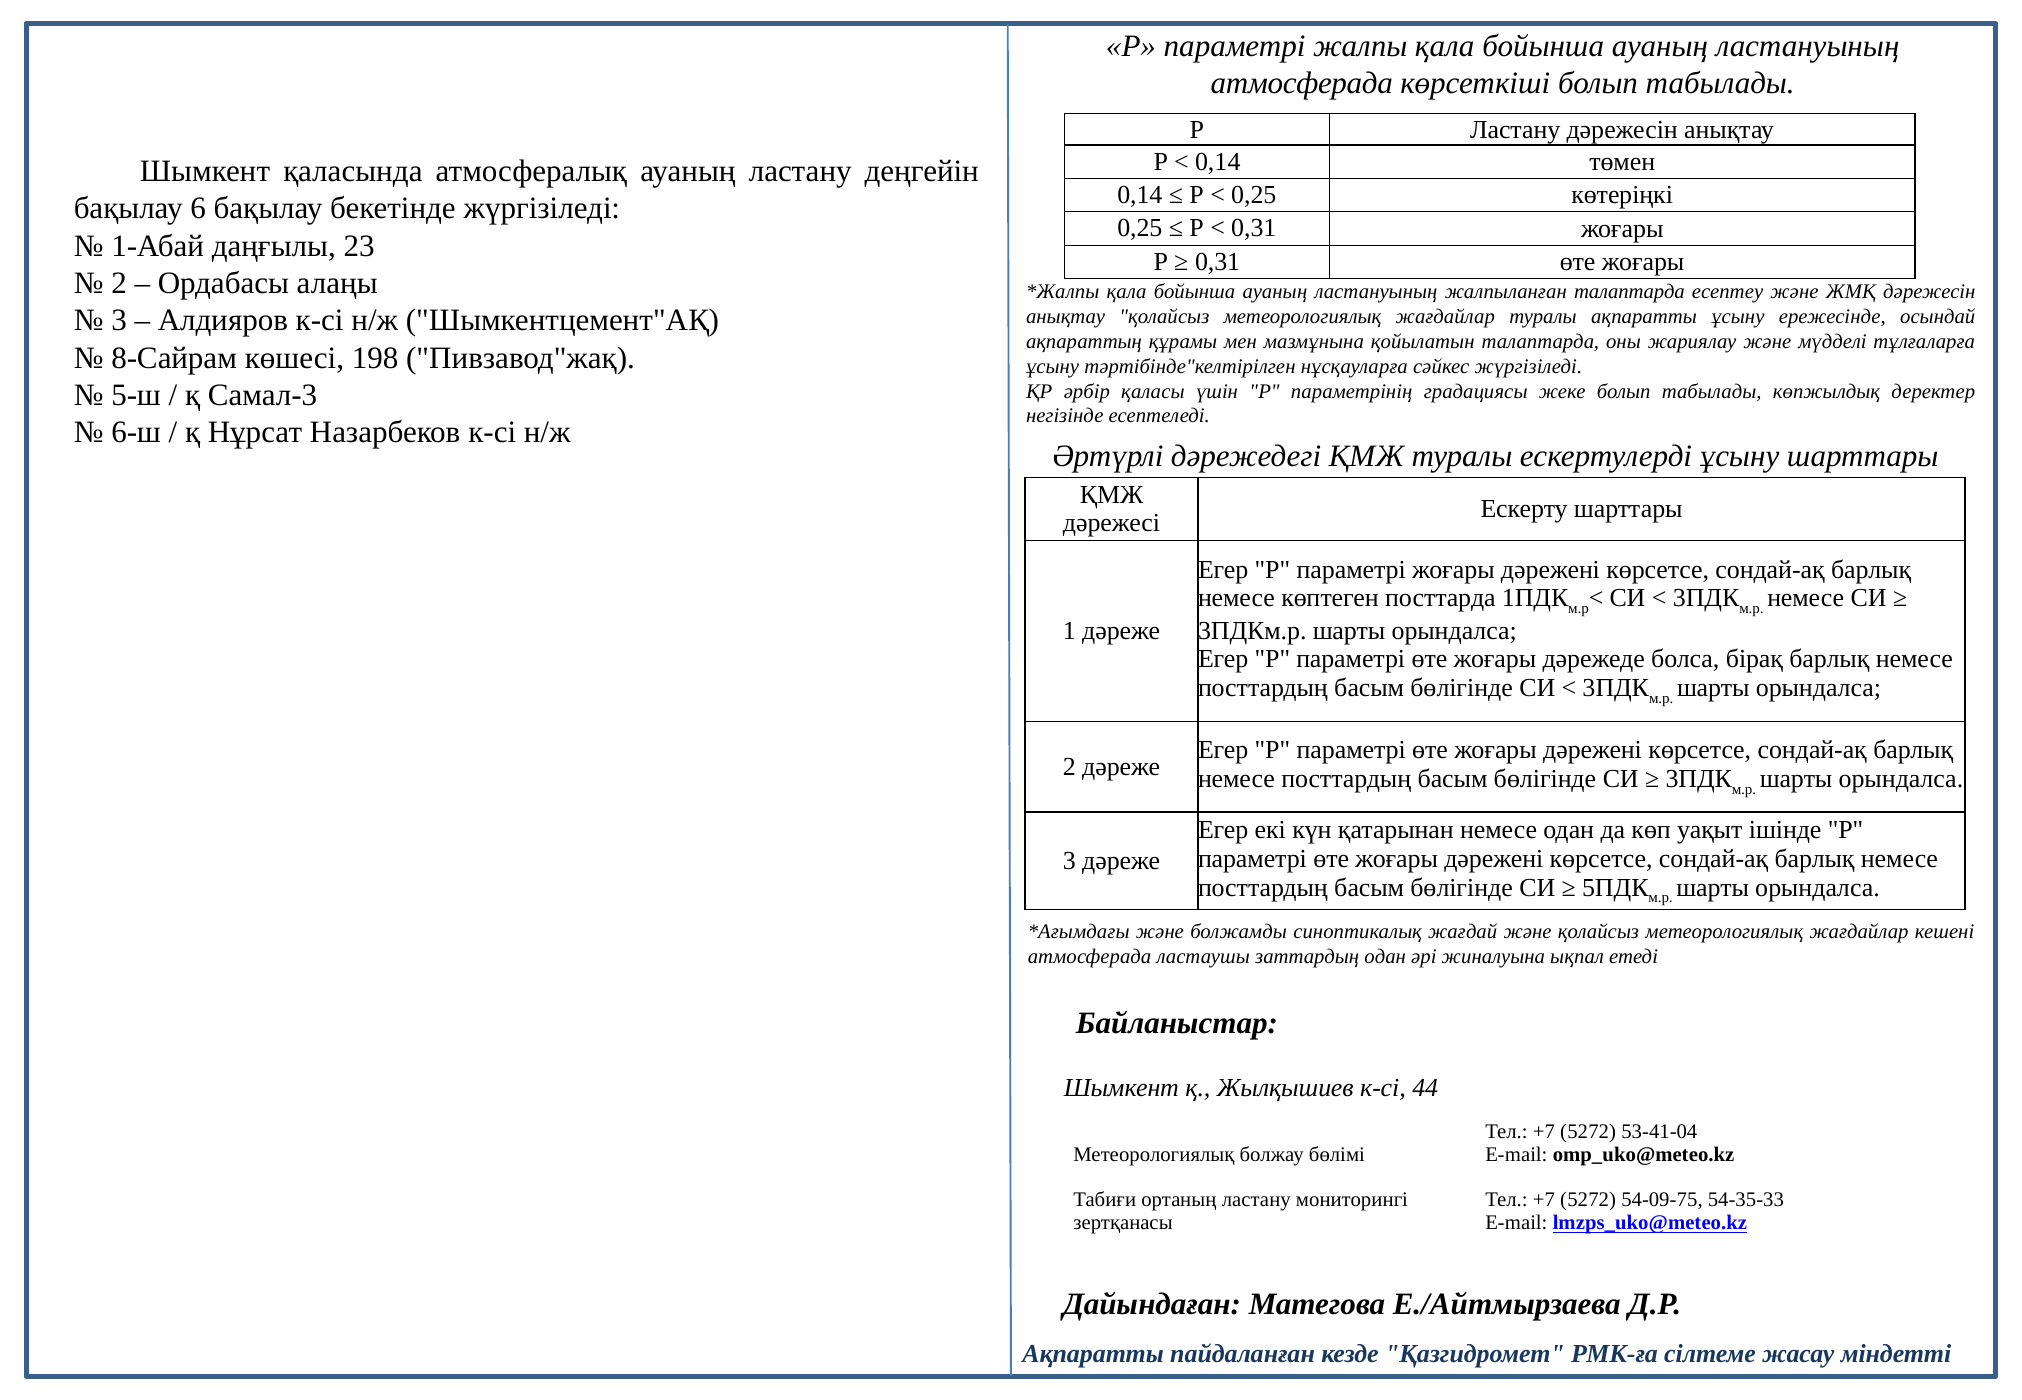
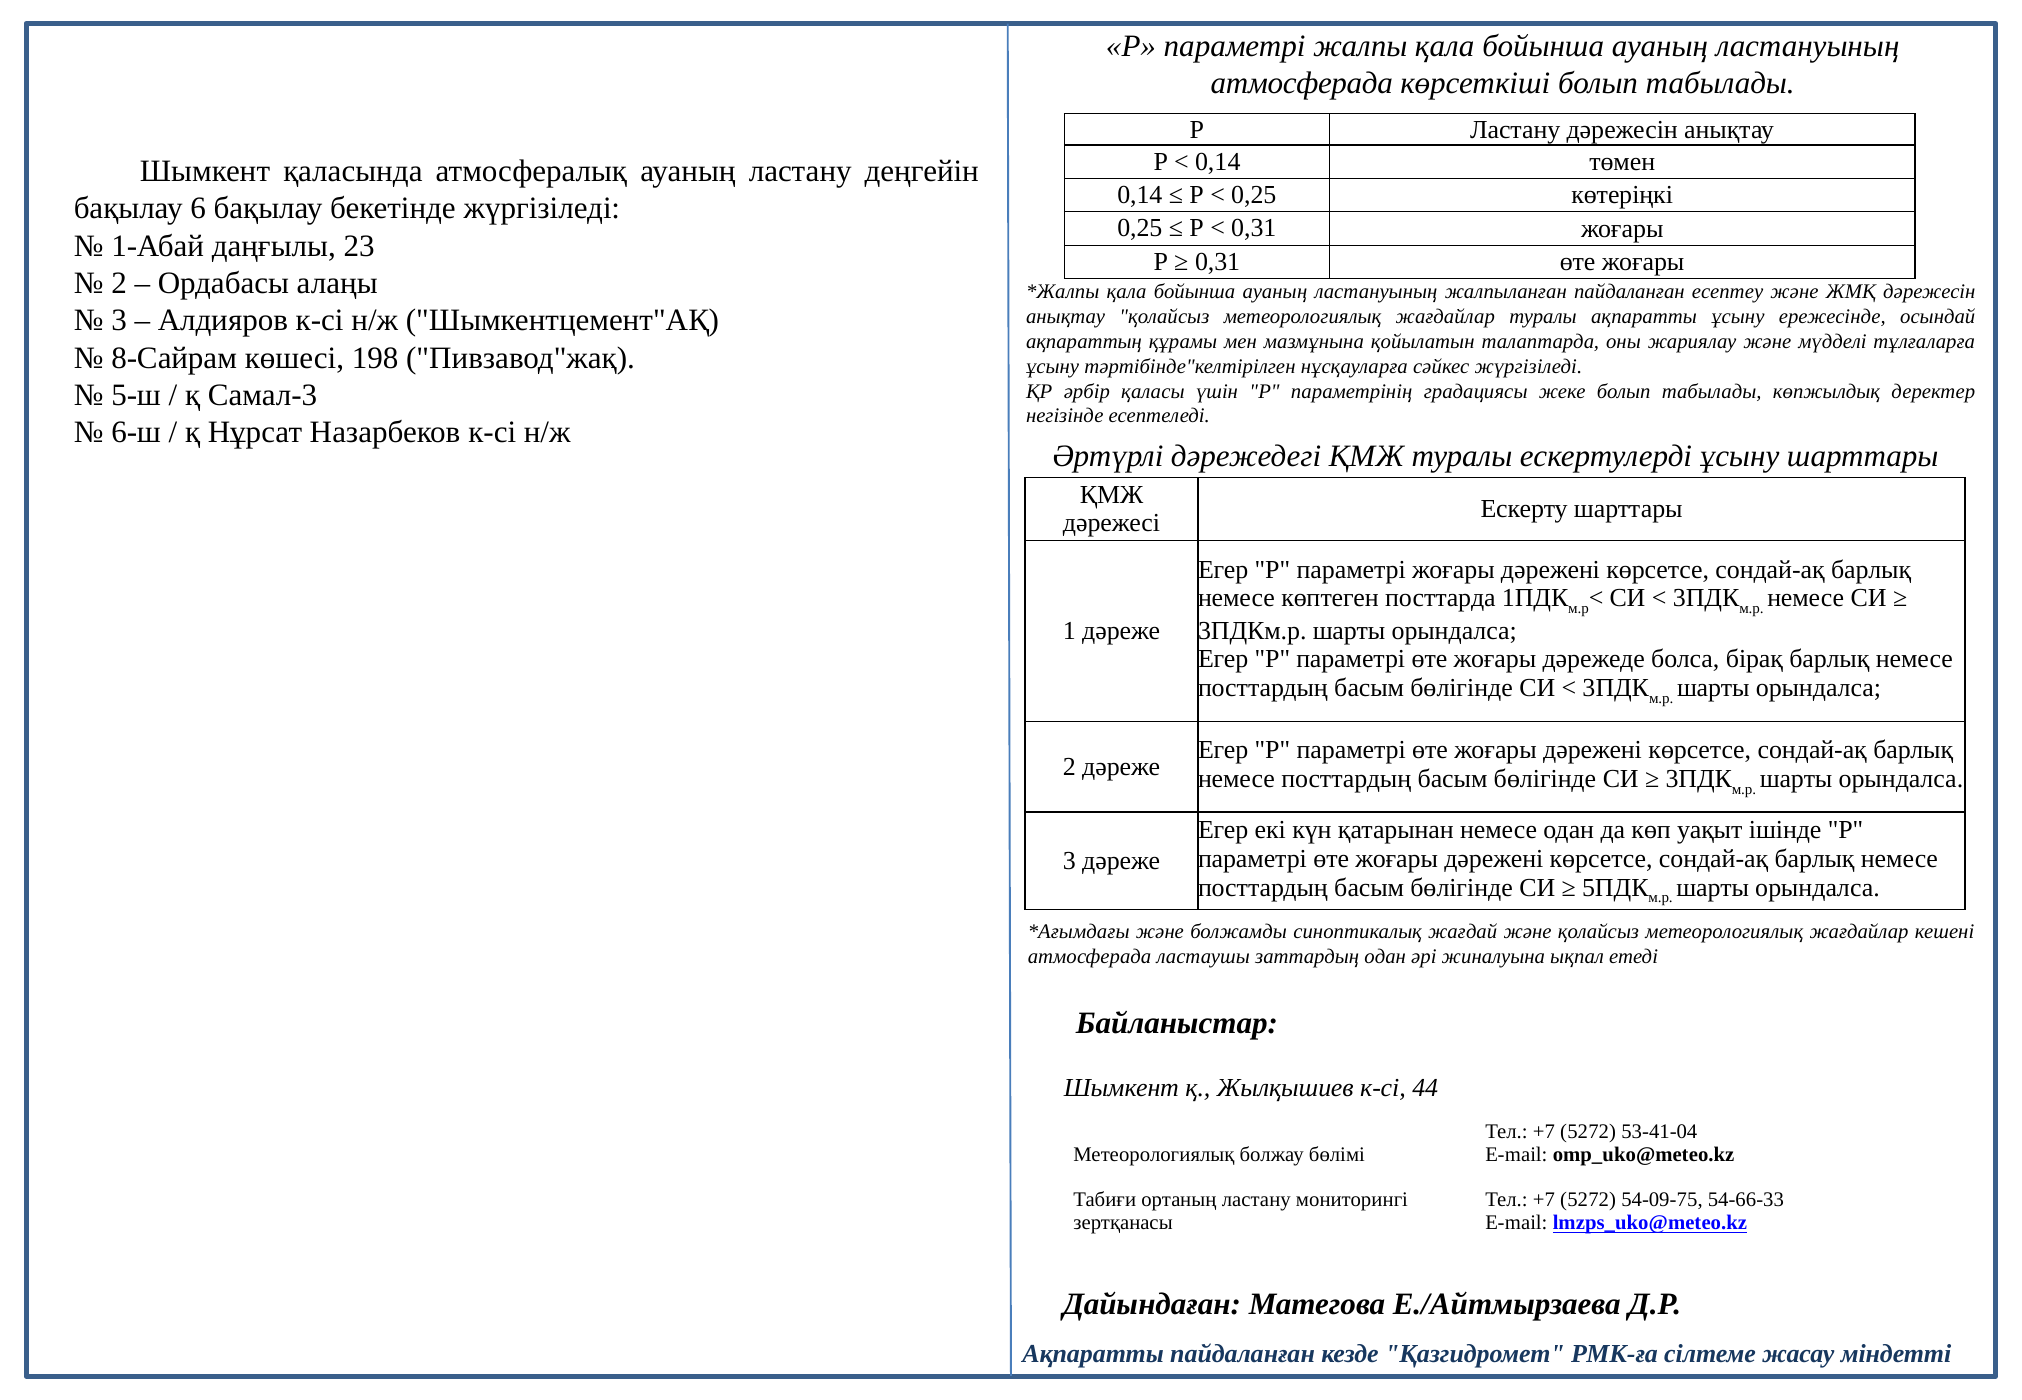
жалпыланған талаптарда: талаптарда -> пайдаланған
54-35-33: 54-35-33 -> 54-66-33
